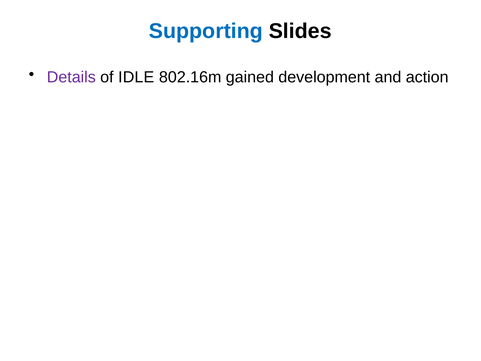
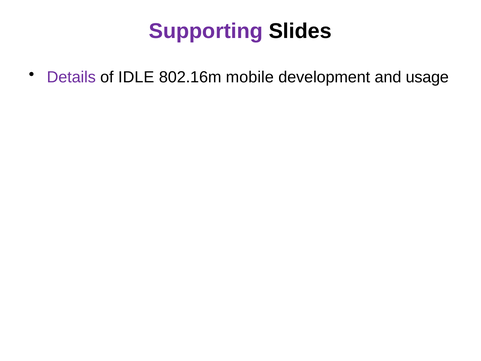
Supporting colour: blue -> purple
gained: gained -> mobile
action: action -> usage
